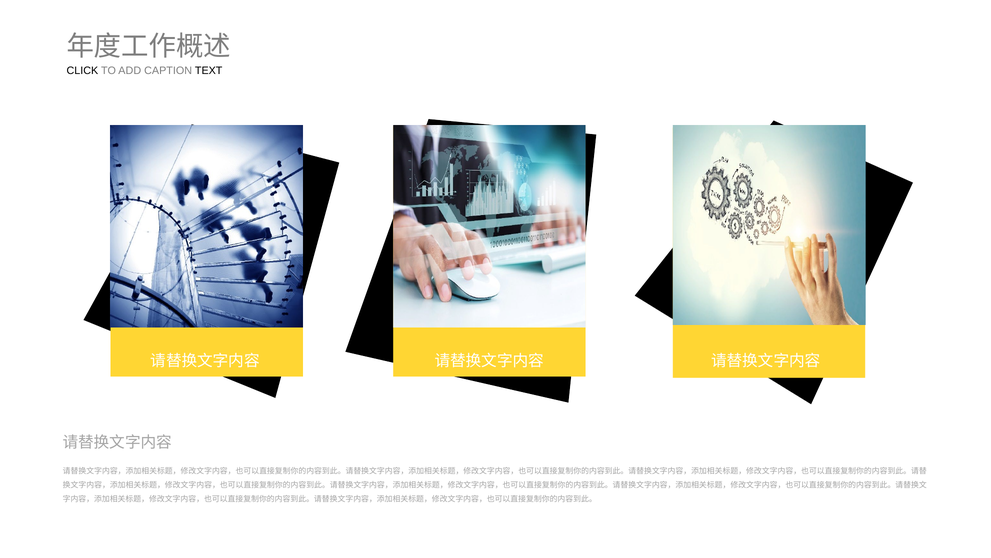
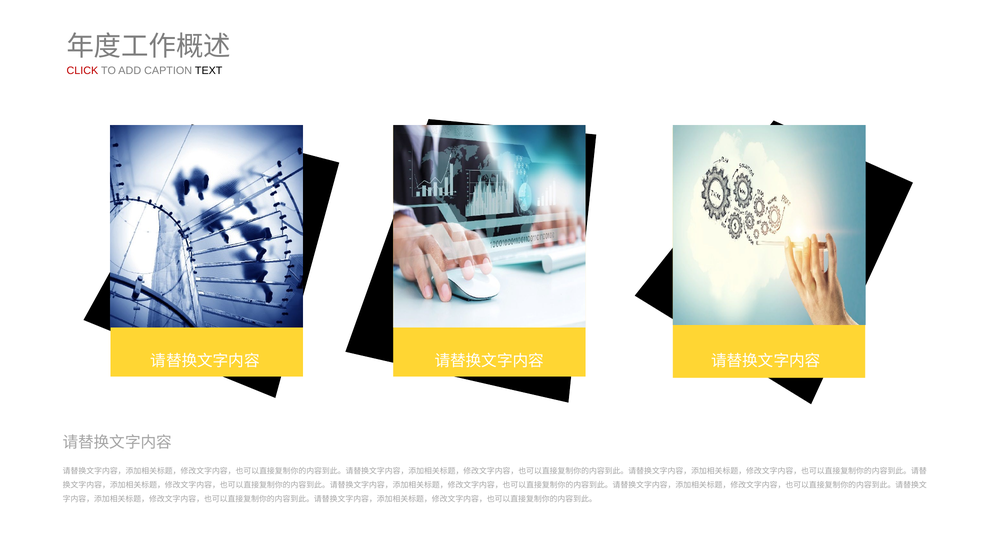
CLICK colour: black -> red
